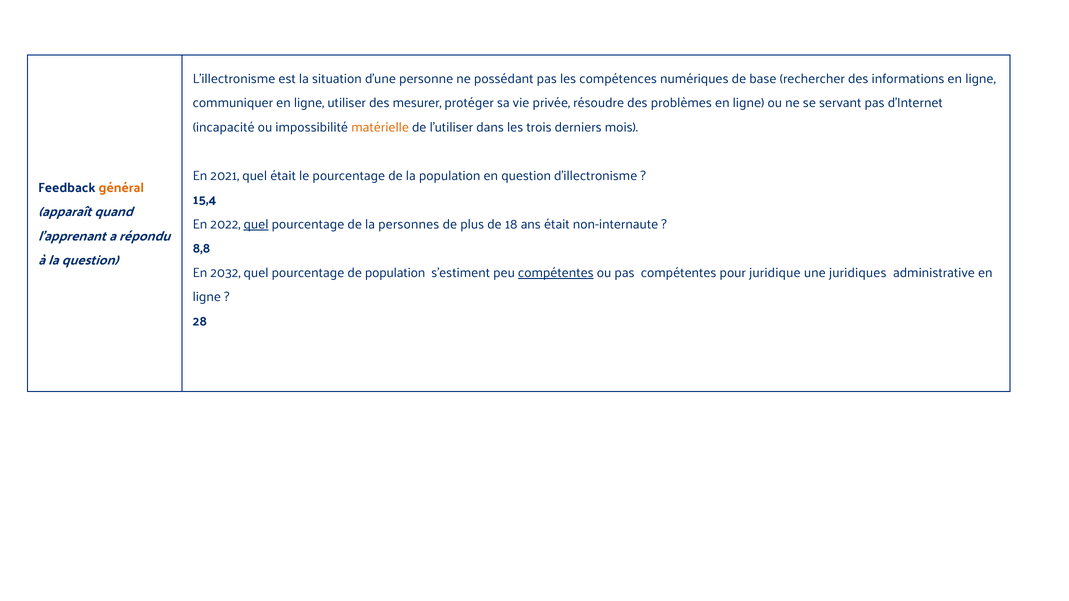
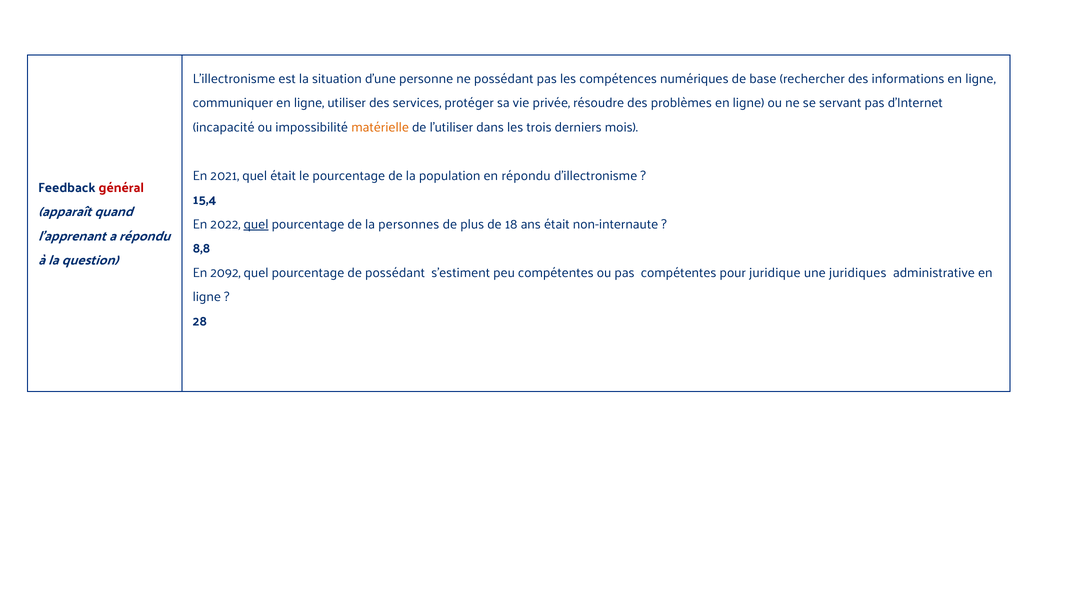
mesurer: mesurer -> services
en question: question -> répondu
général colour: orange -> red
2032: 2032 -> 2092
de population: population -> possédant
compétentes at (556, 273) underline: present -> none
